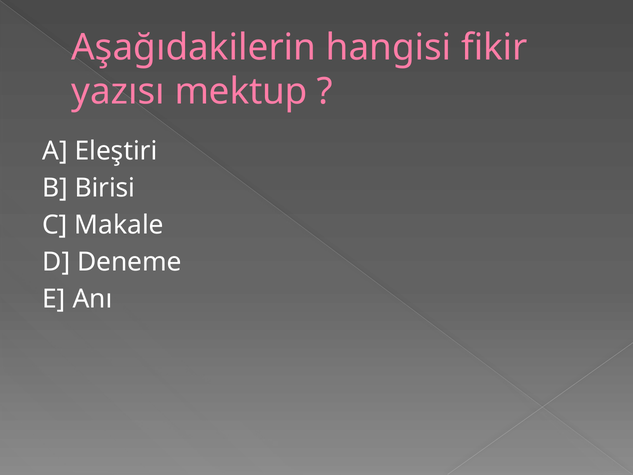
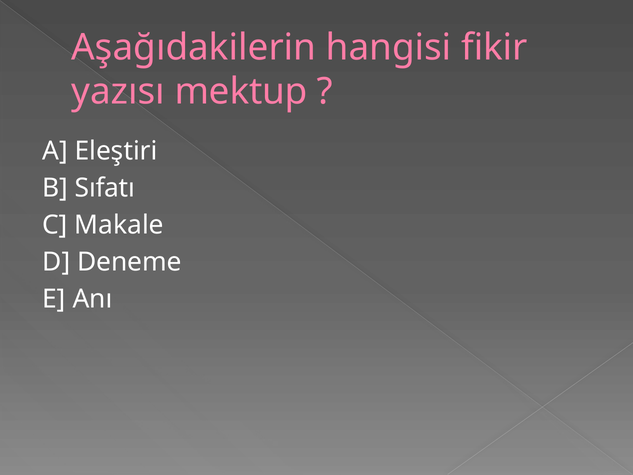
Birisi: Birisi -> Sıfatı
